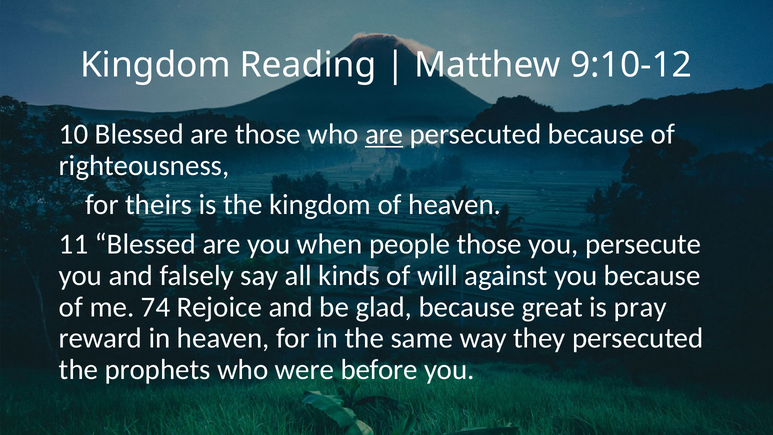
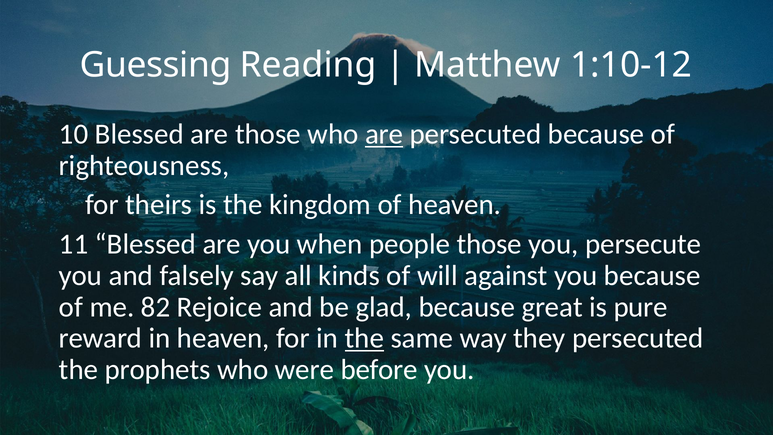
Kingdom at (155, 65): Kingdom -> Guessing
9:10-12: 9:10-12 -> 1:10-12
74: 74 -> 82
pray: pray -> pure
the at (364, 338) underline: none -> present
